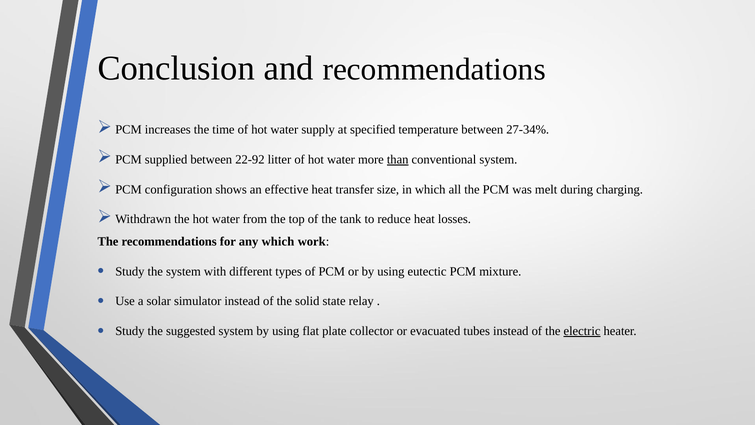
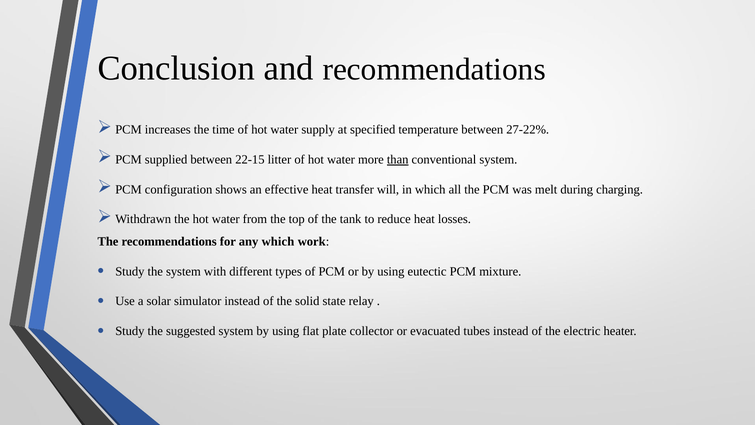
27-34%: 27-34% -> 27-22%
22-92: 22-92 -> 22-15
size: size -> will
electric underline: present -> none
